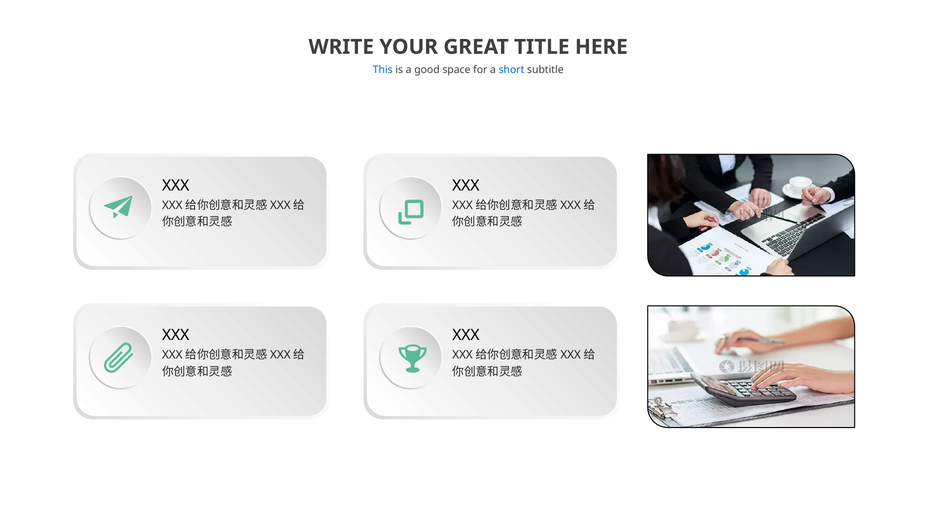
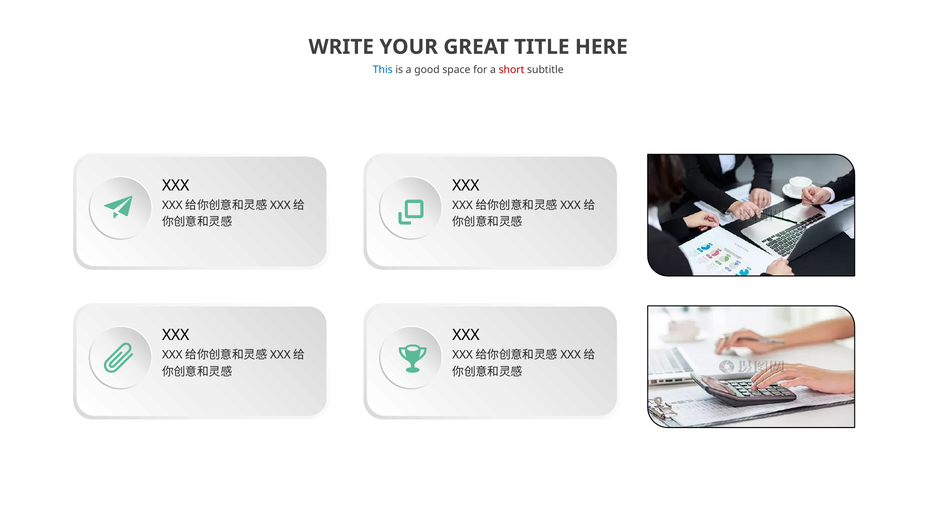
short colour: blue -> red
